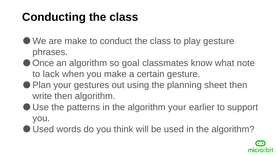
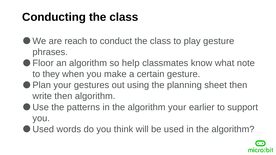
are make: make -> reach
Once: Once -> Floor
goal: goal -> help
lack: lack -> they
